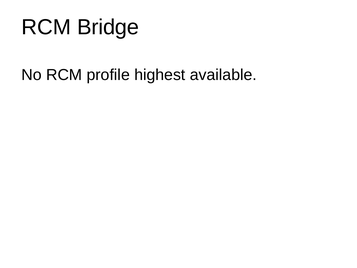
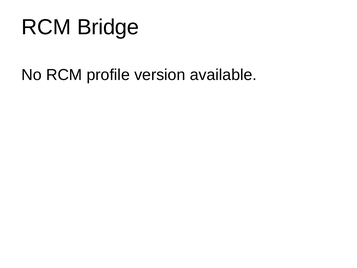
highest: highest -> version
